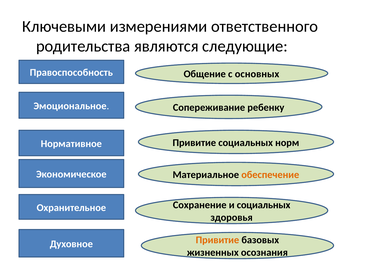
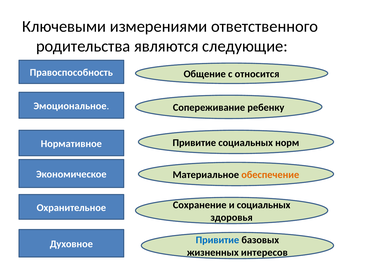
основных: основных -> относится
Привитие at (217, 240) colour: orange -> blue
осознания: осознания -> интересов
